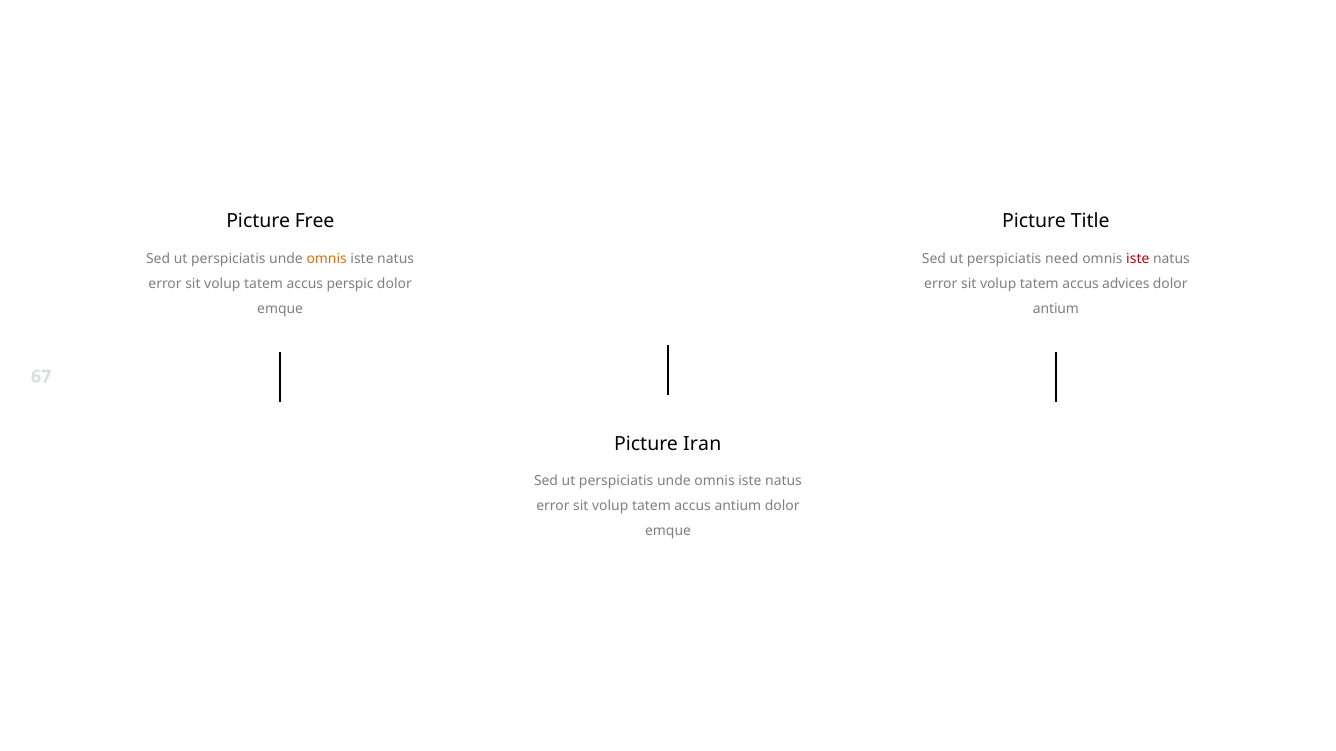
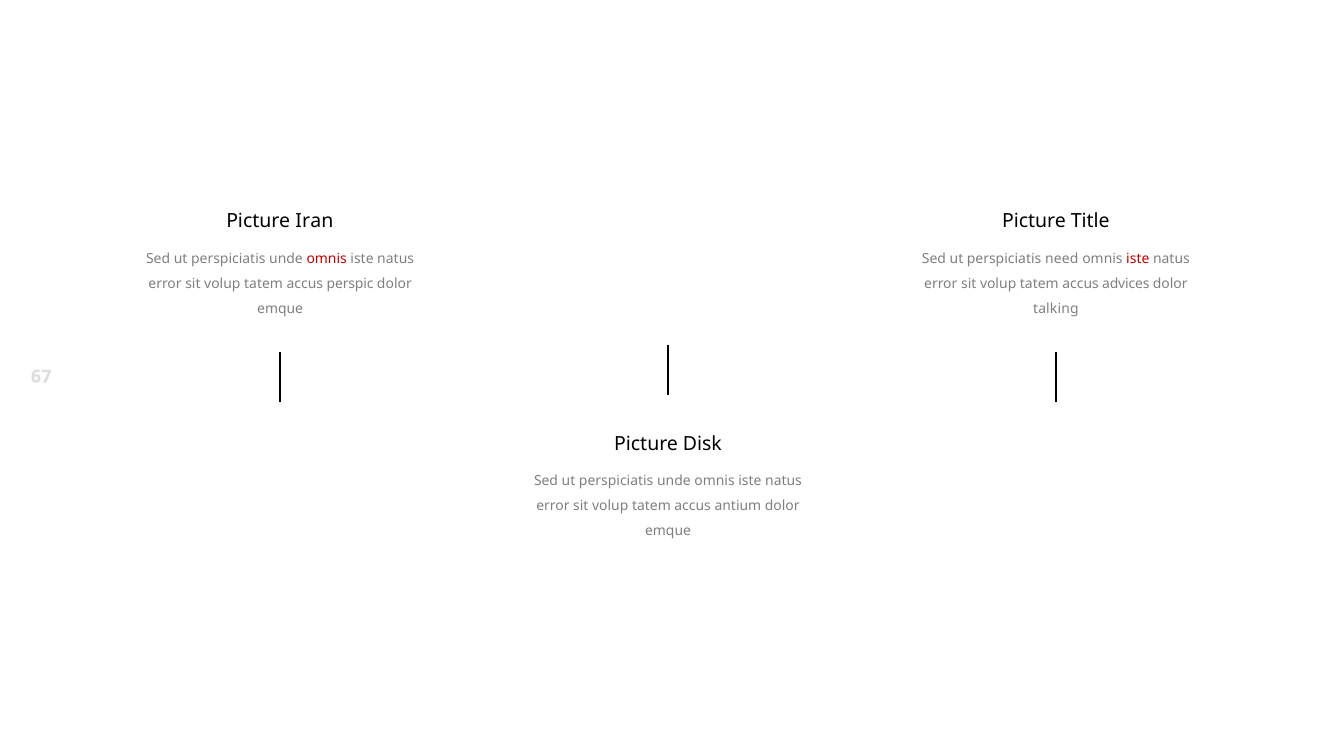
Free: Free -> Iran
omnis at (327, 259) colour: orange -> red
antium at (1056, 309): antium -> talking
Iran: Iran -> Disk
